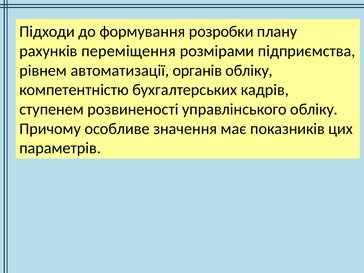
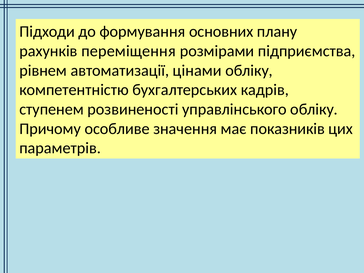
розробки: розробки -> основних
органів: органів -> цінами
